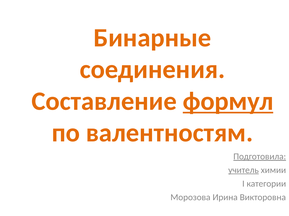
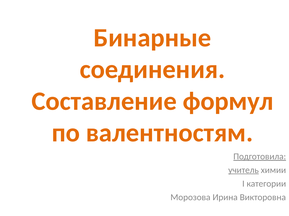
формул underline: present -> none
